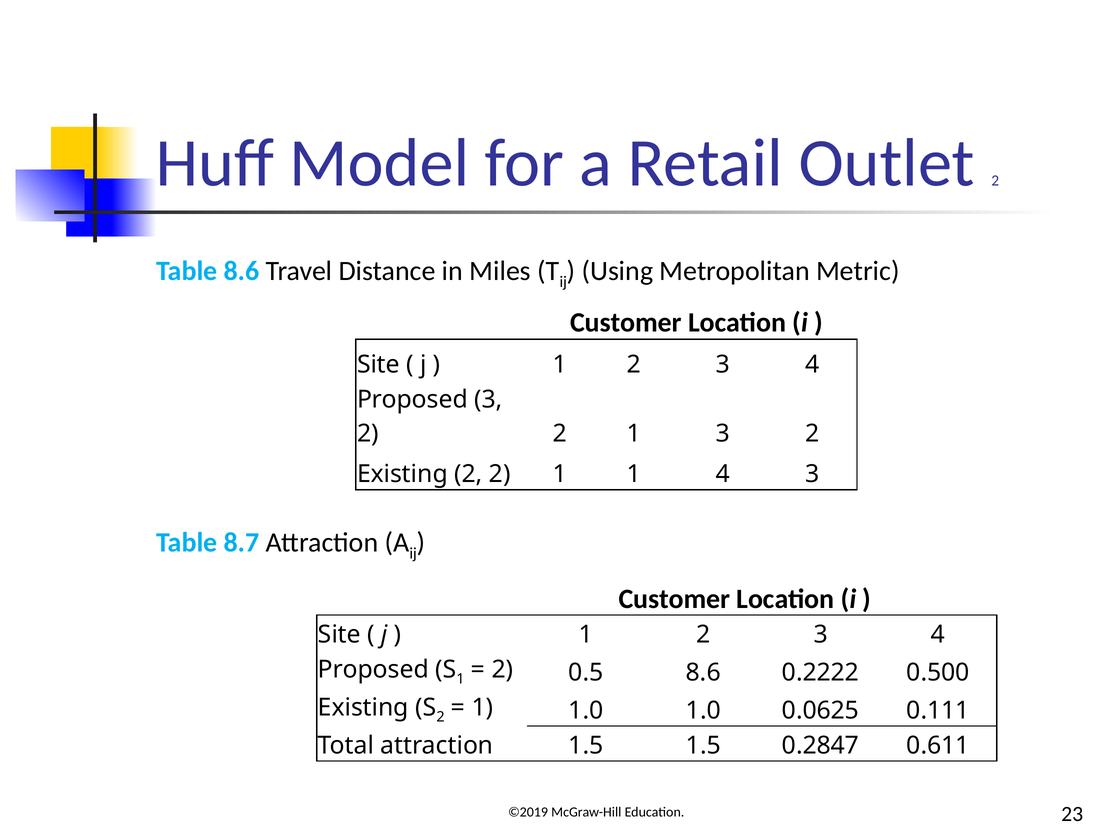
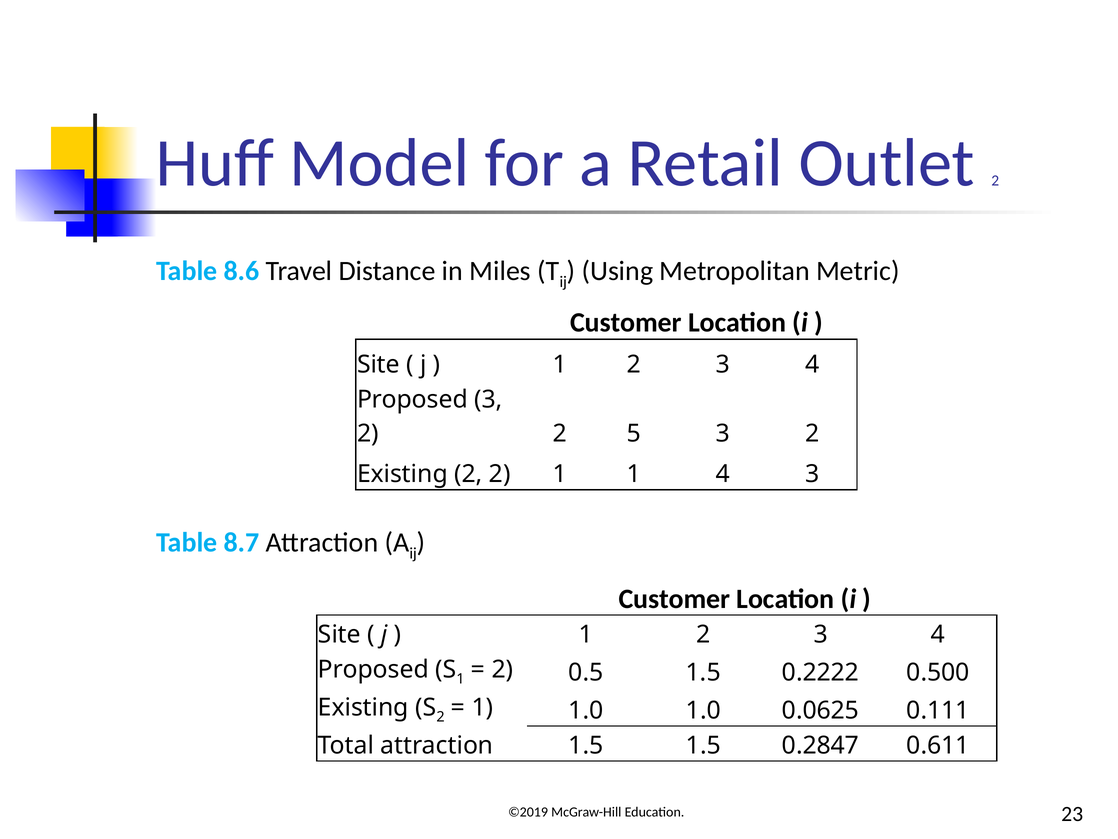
1 at (634, 433): 1 -> 5
0.5 8.6: 8.6 -> 1.5
